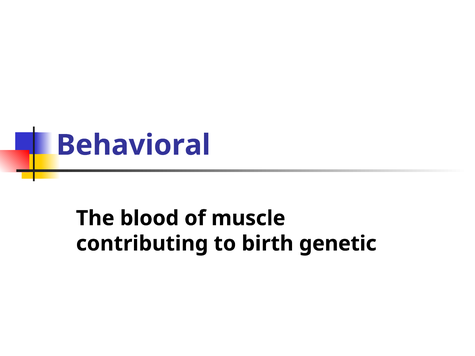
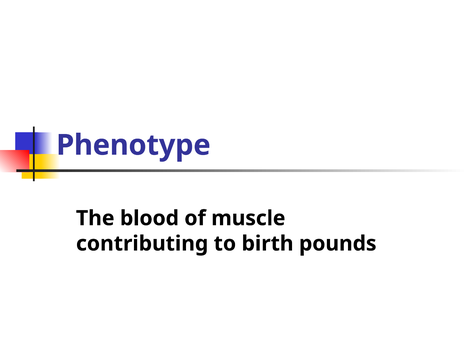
Behavioral: Behavioral -> Phenotype
genetic: genetic -> pounds
